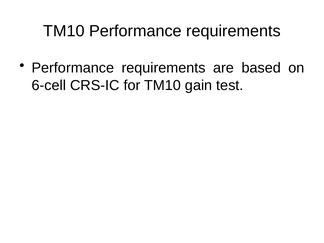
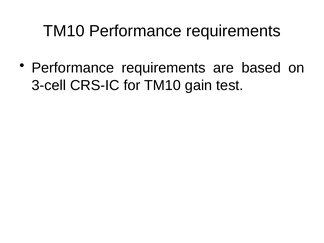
6-cell: 6-cell -> 3-cell
